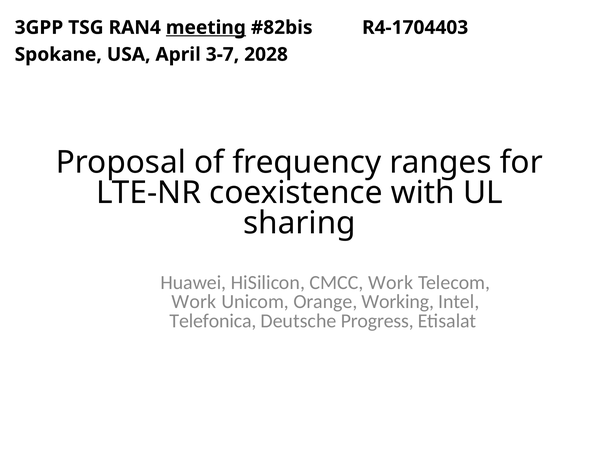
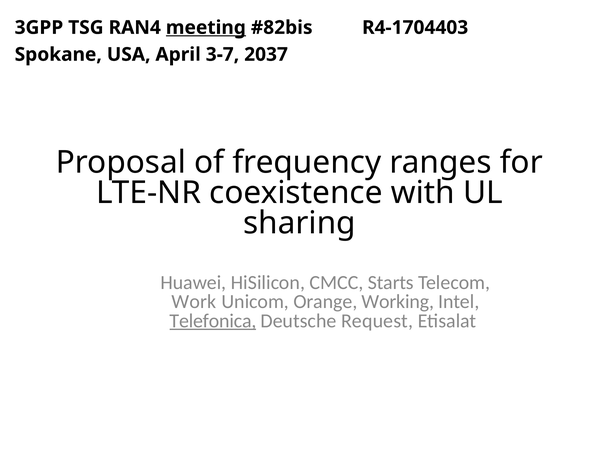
2028: 2028 -> 2037
CMCC Work: Work -> Starts
Telefonica underline: none -> present
Progress: Progress -> Request
